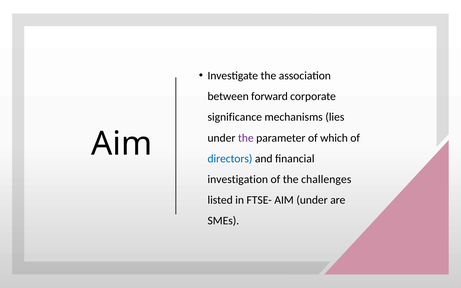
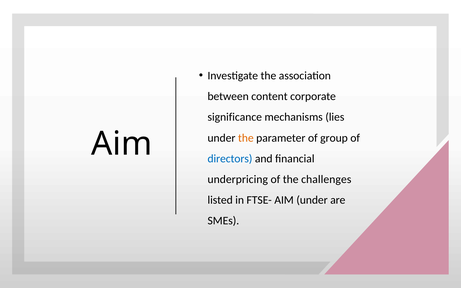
forward: forward -> content
the at (246, 138) colour: purple -> orange
which: which -> group
investigation: investigation -> underpricing
